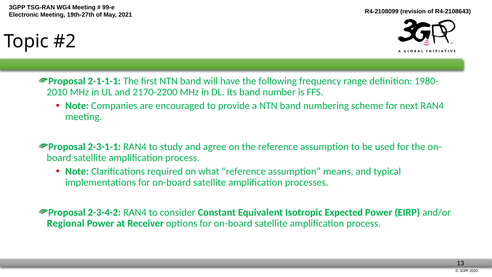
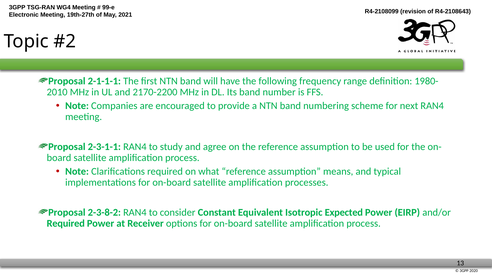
2-3-4-2: 2-3-4-2 -> 2-3-8-2
Regional at (66, 223): Regional -> Required
